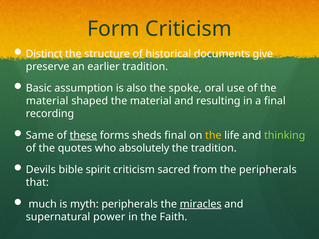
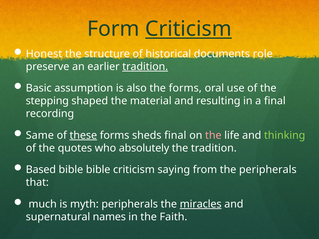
Criticism at (188, 29) underline: none -> present
Distinct: Distinct -> Honest
give: give -> role
tradition at (145, 67) underline: none -> present
the spoke: spoke -> forms
material at (47, 101): material -> stepping
the at (213, 135) colour: yellow -> pink
Devils: Devils -> Based
bible spirit: spirit -> bible
sacred: sacred -> saying
power: power -> names
